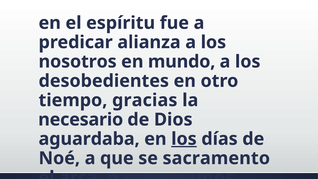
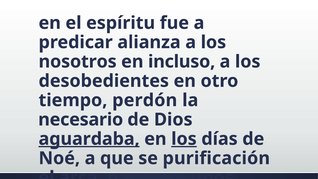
mundo: mundo -> incluso
gracias: gracias -> perdón
aguardaba underline: none -> present
sacramento: sacramento -> purificación
